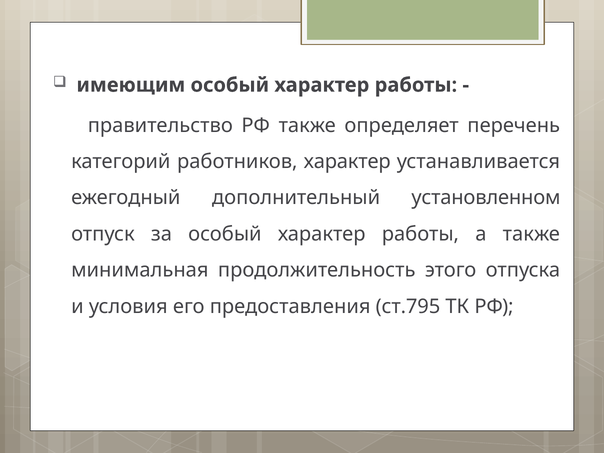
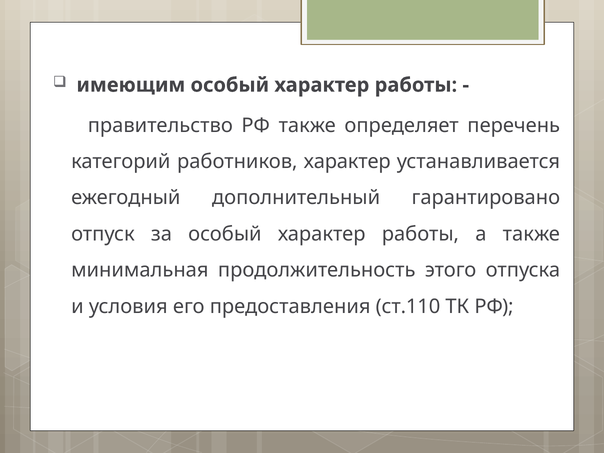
установленном: установленном -> гарантировано
ст.795: ст.795 -> ст.110
